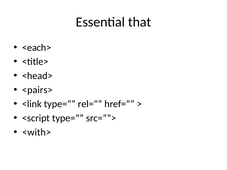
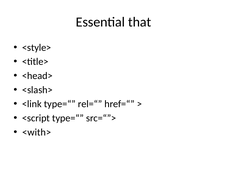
<each>: <each> -> <style>
<pairs>: <pairs> -> <slash>
